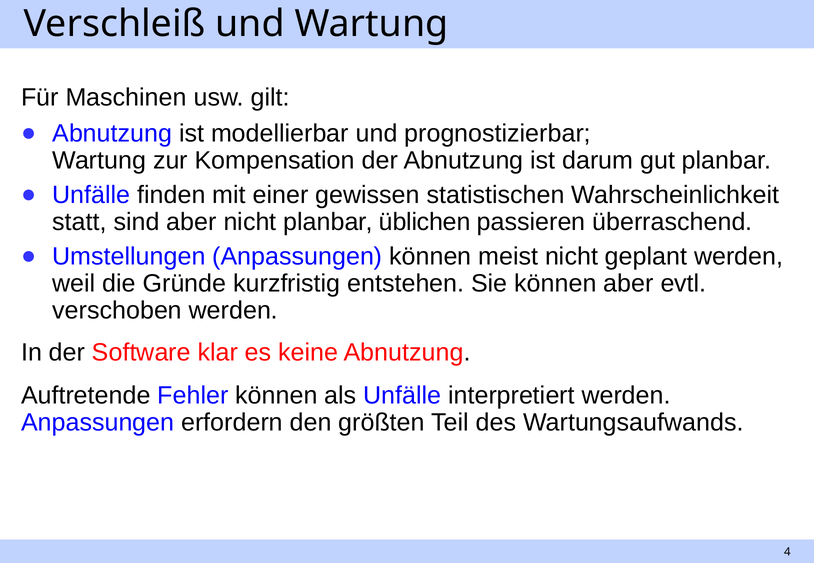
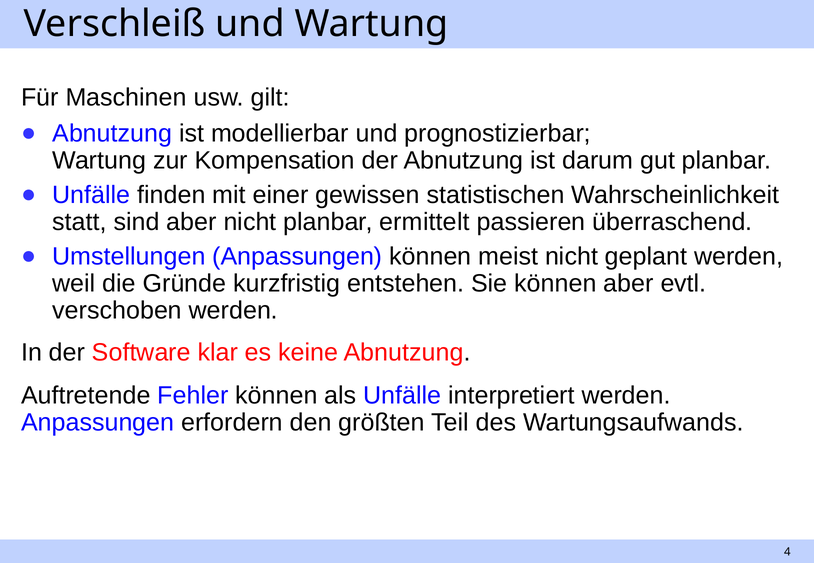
üblichen: üblichen -> ermittelt
